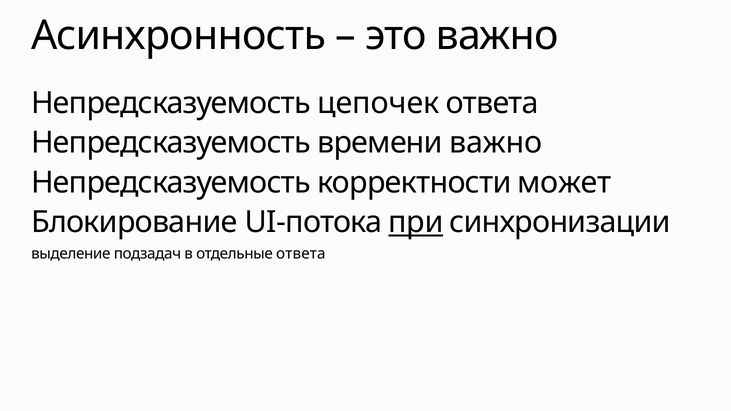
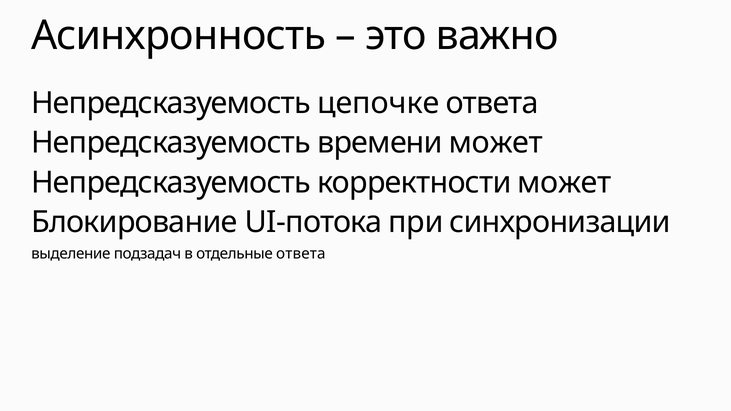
цепочек: цепочек -> цепочке
времени важно: важно -> может
при underline: present -> none
